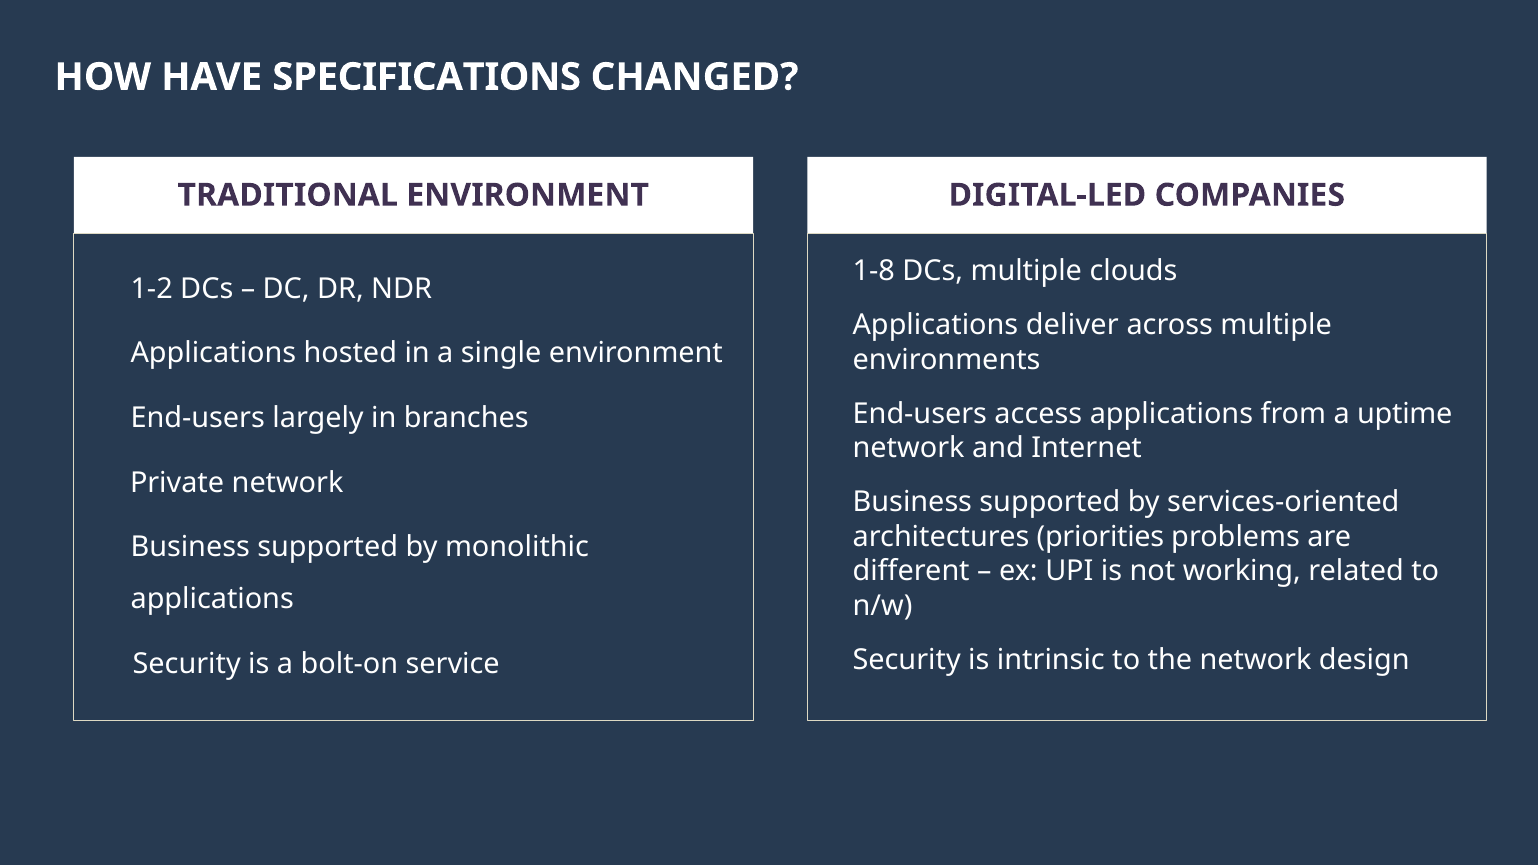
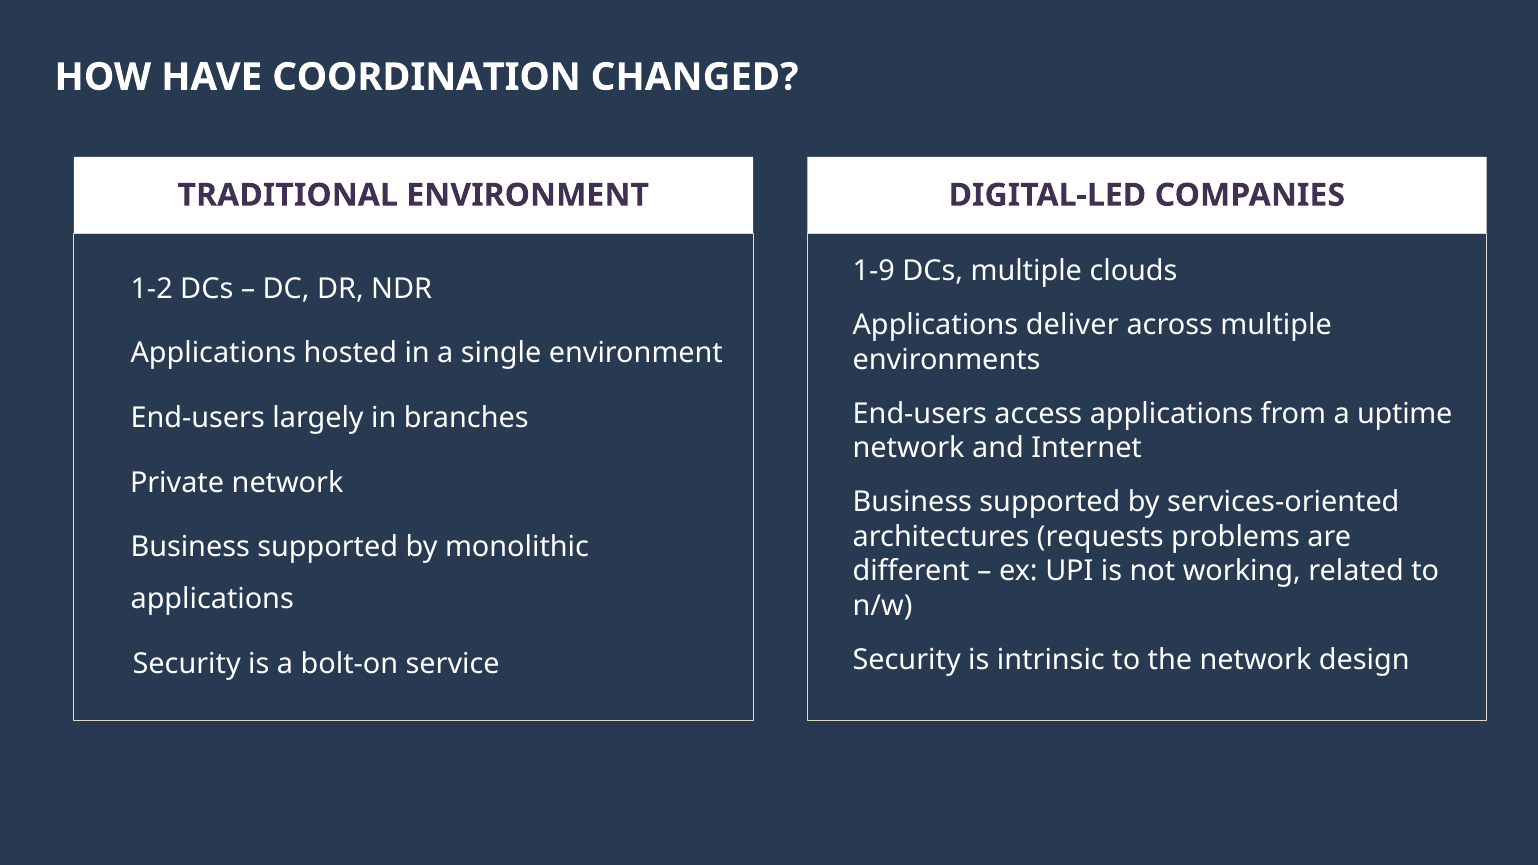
SPECIFICATIONS: SPECIFICATIONS -> COORDINATION
1-8: 1-8 -> 1-9
priorities: priorities -> requests
